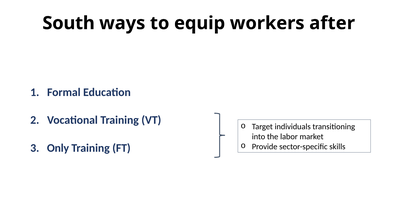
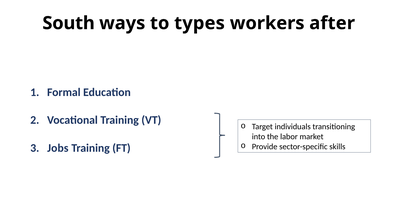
equip: equip -> types
Only: Only -> Jobs
